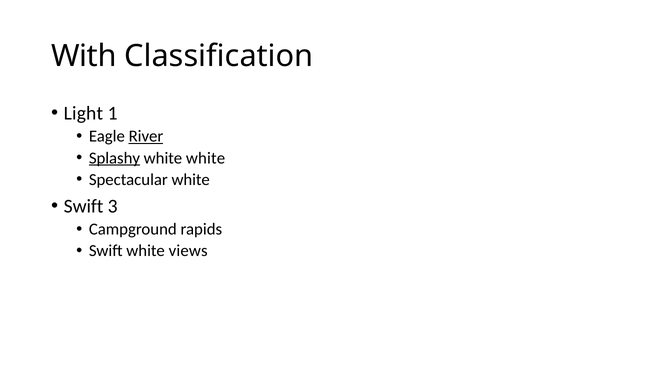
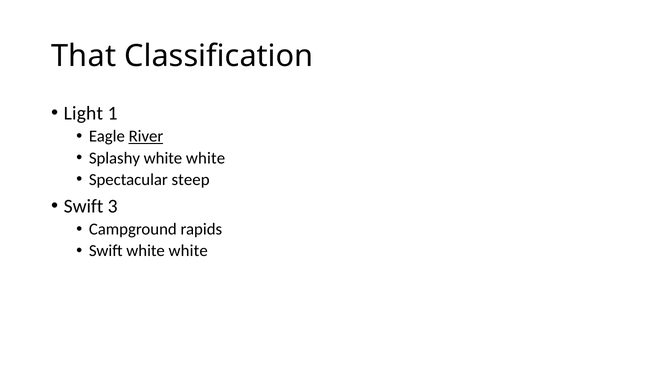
With: With -> That
Splashy underline: present -> none
Spectacular white: white -> steep
Swift white views: views -> white
